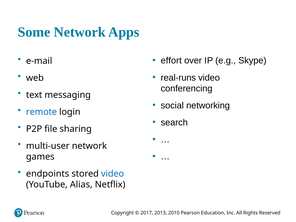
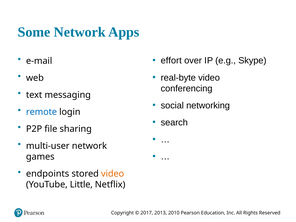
real-runs: real-runs -> real-byte
video at (113, 174) colour: blue -> orange
Alias: Alias -> Little
